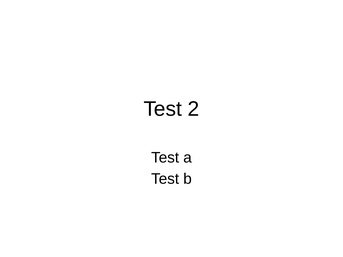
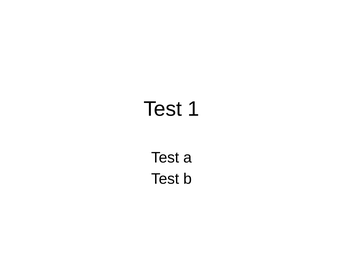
2: 2 -> 1
